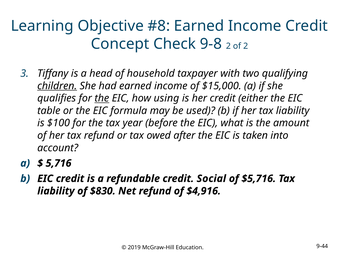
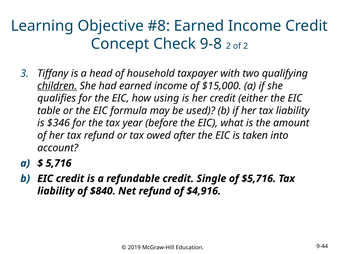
the at (102, 98) underline: present -> none
$100: $100 -> $346
Social: Social -> Single
$830: $830 -> $840
